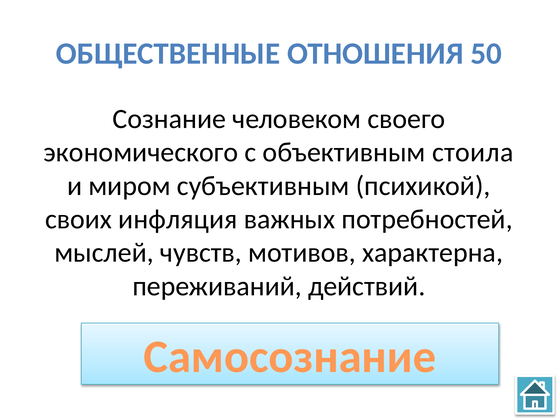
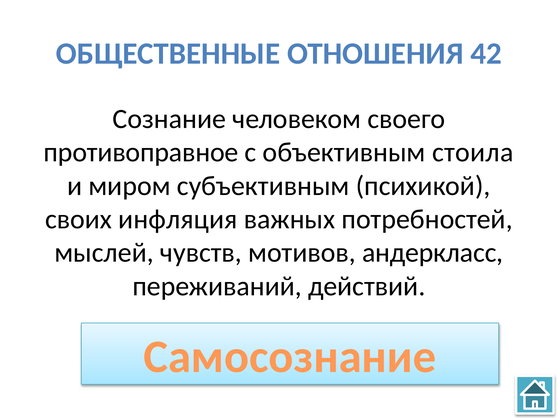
50: 50 -> 42
экономического: экономического -> противоправное
характерна: характерна -> андеркласс
